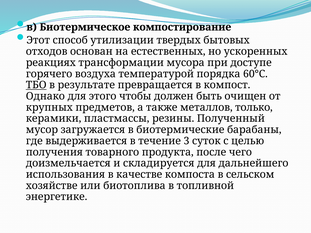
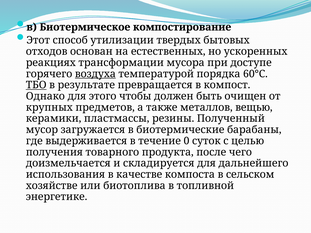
воздуха underline: none -> present
только: только -> вещью
3: 3 -> 0
